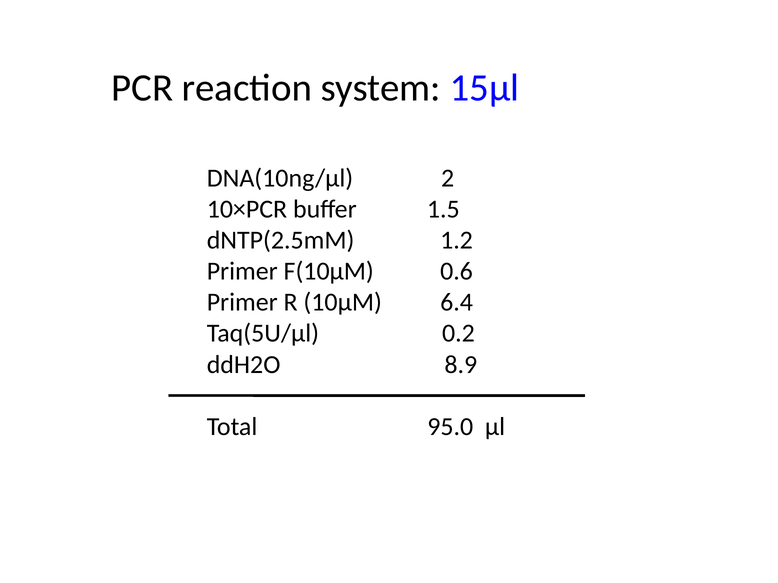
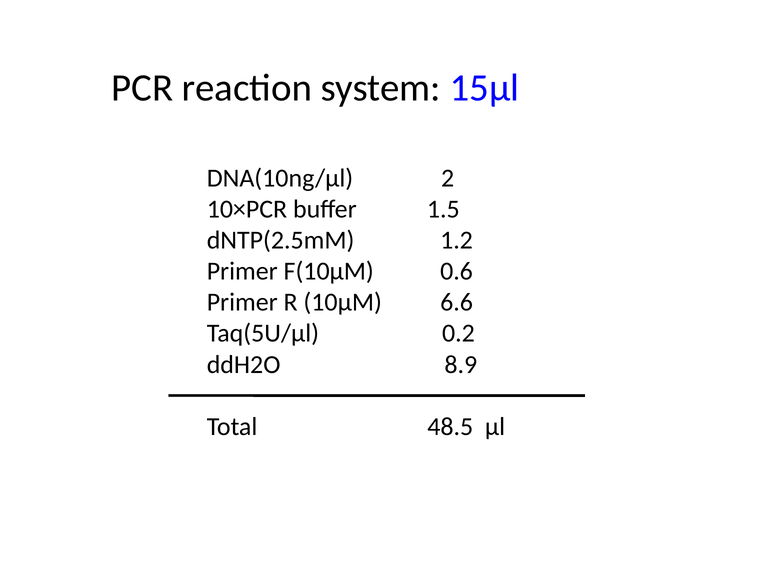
6.4: 6.4 -> 6.6
95.0: 95.0 -> 48.5
